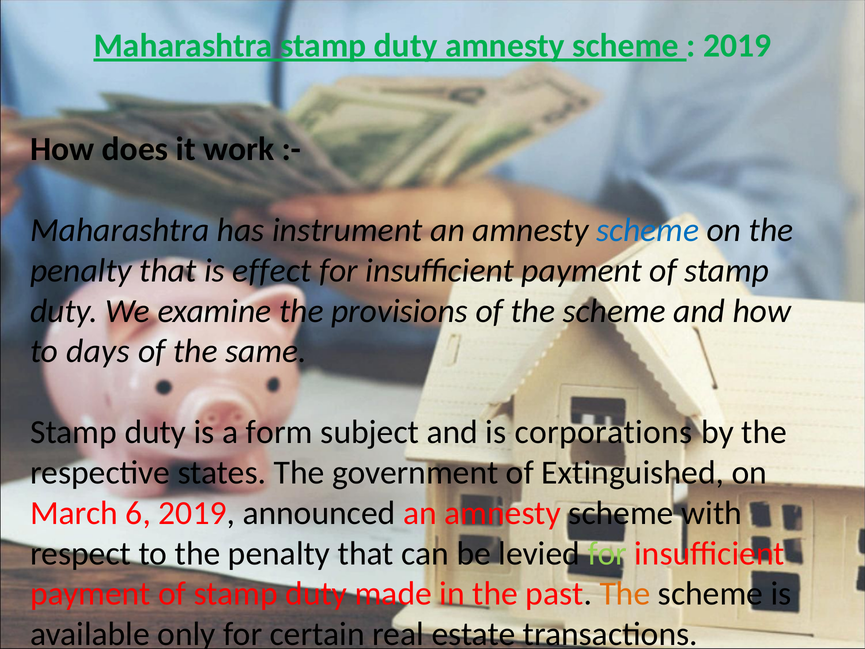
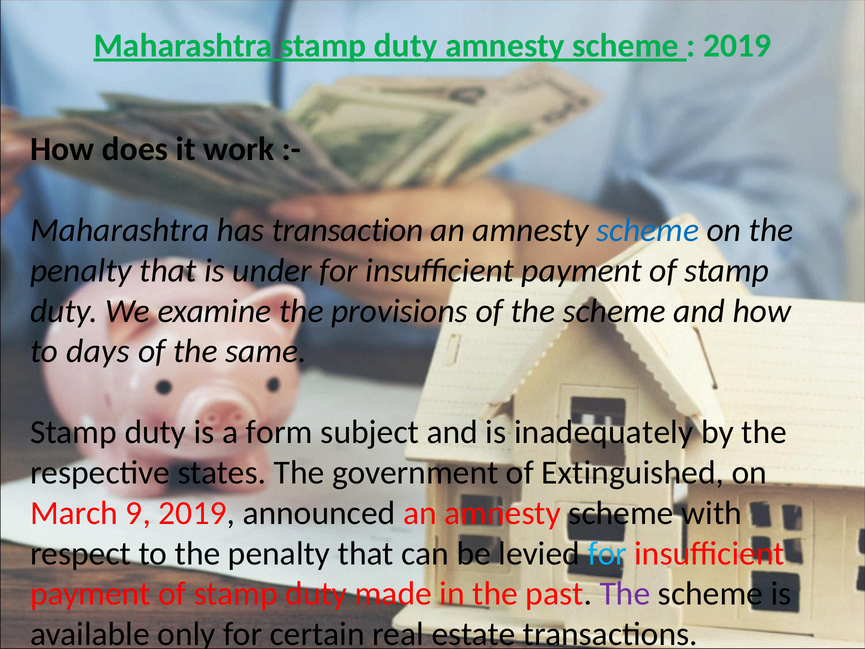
instrument: instrument -> transaction
effect: effect -> under
corporations: corporations -> inadequately
6: 6 -> 9
for at (607, 553) colour: light green -> light blue
The at (625, 594) colour: orange -> purple
